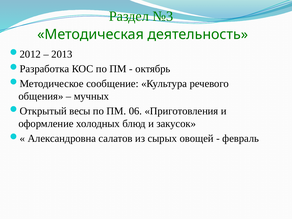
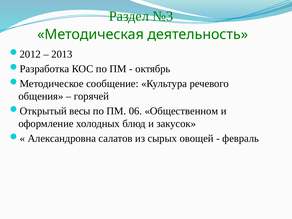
мучных: мучных -> горячей
Приготовления: Приготовления -> Общественном
